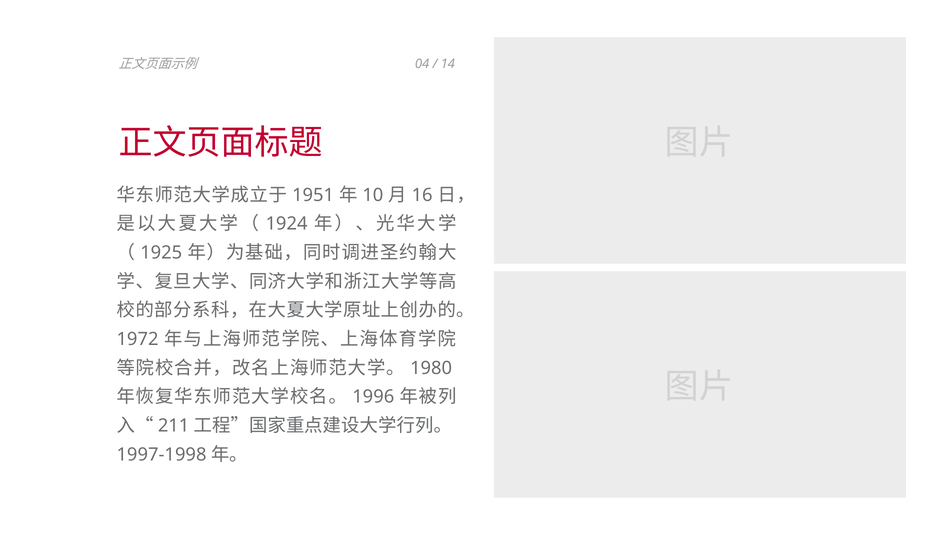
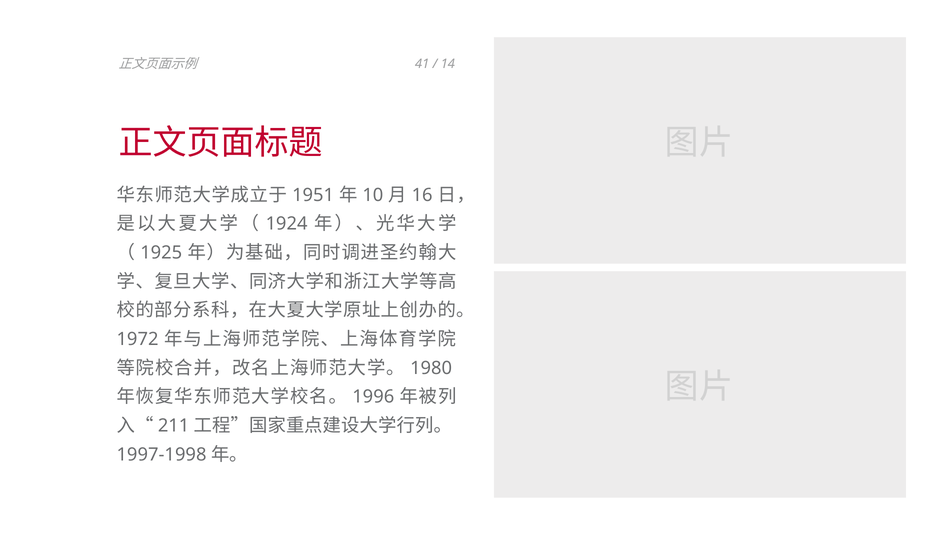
04: 04 -> 41
